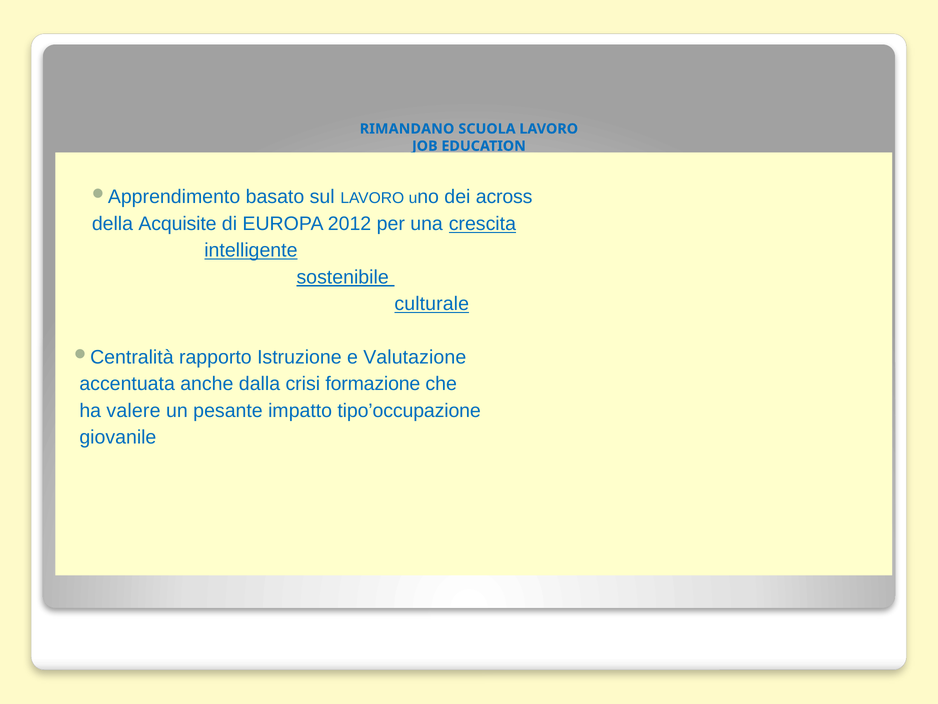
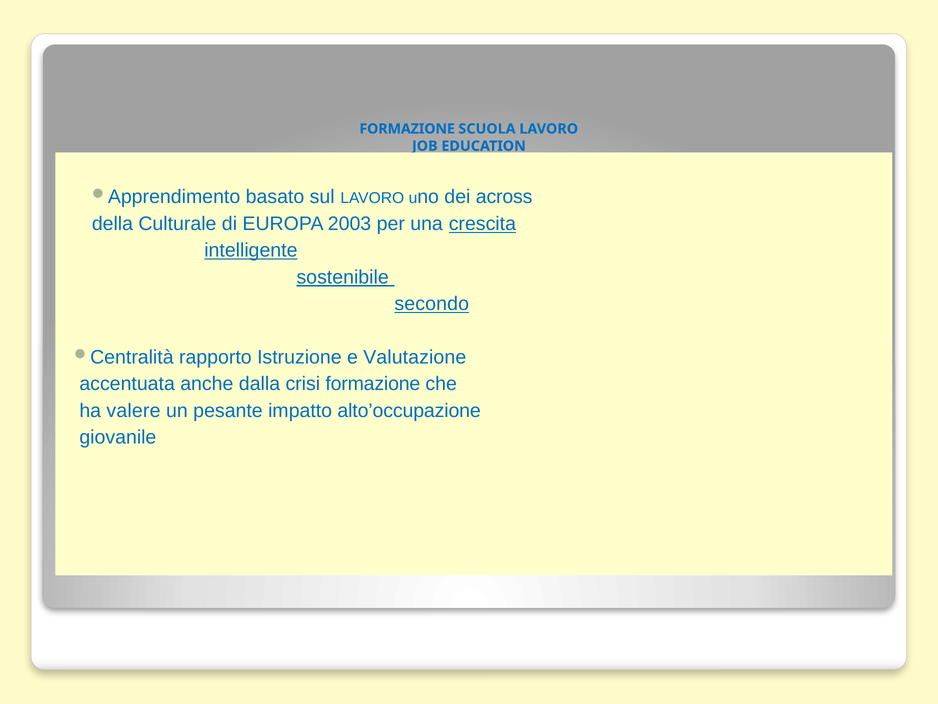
RIMANDANO at (407, 129): RIMANDANO -> FORMAZIONE
Acquisite: Acquisite -> Culturale
2012: 2012 -> 2003
culturale: culturale -> secondo
tipo’occupazione: tipo’occupazione -> alto’occupazione
